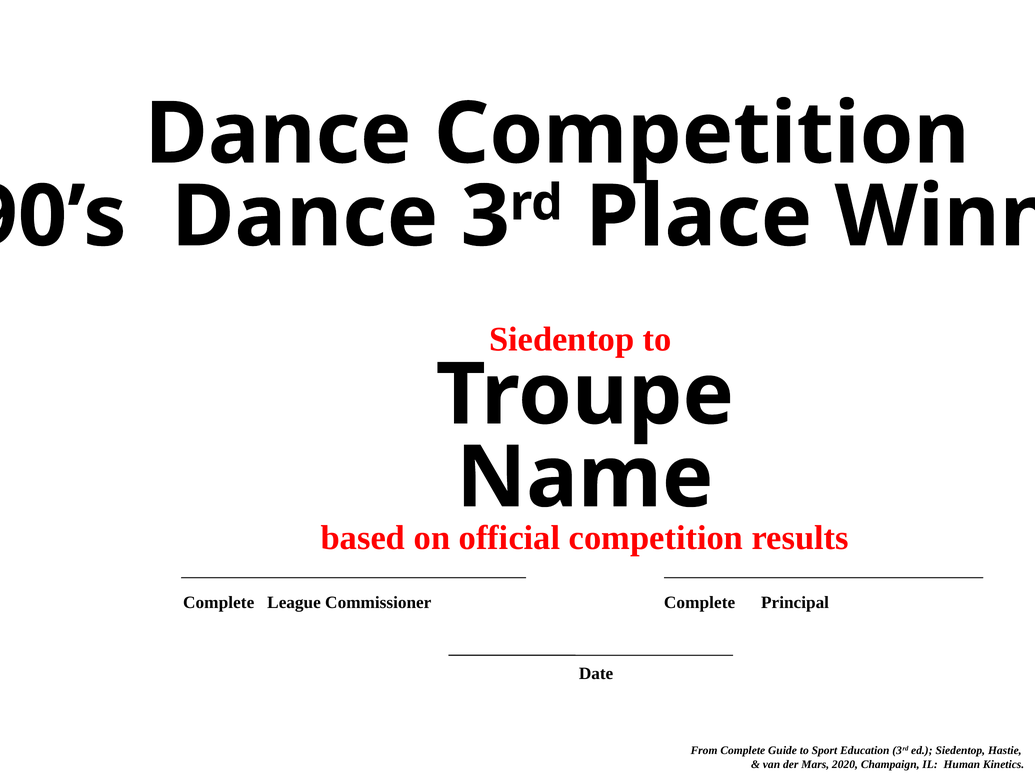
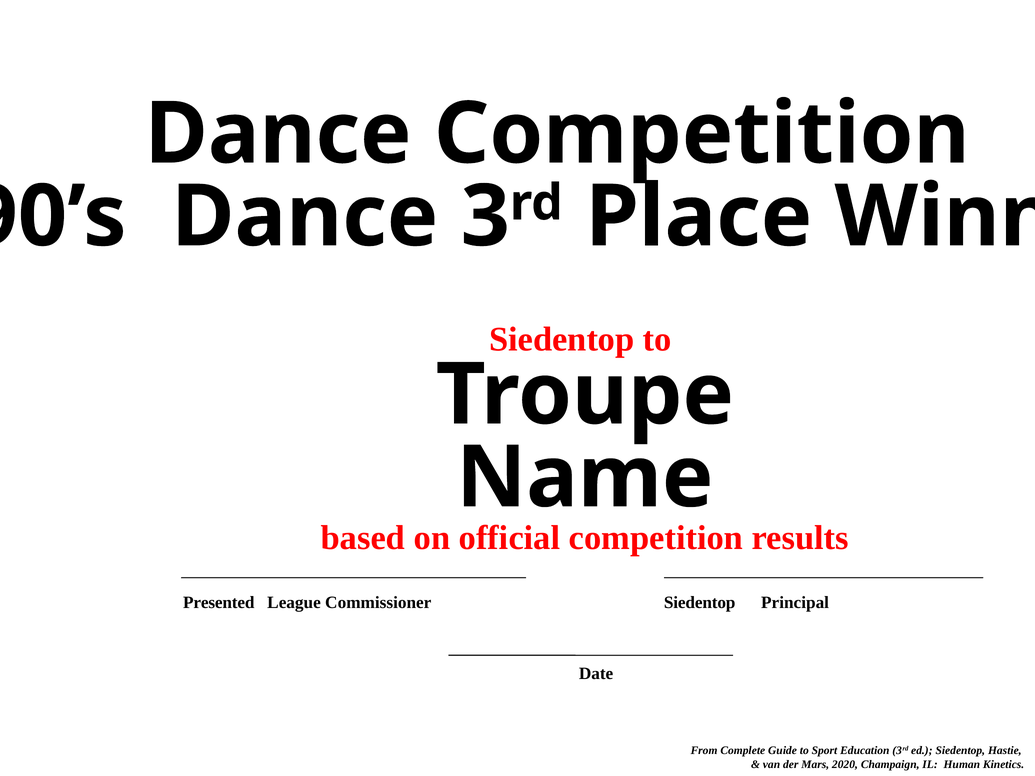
Complete at (219, 603): Complete -> Presented
Complete at (700, 603): Complete -> Siedentop
